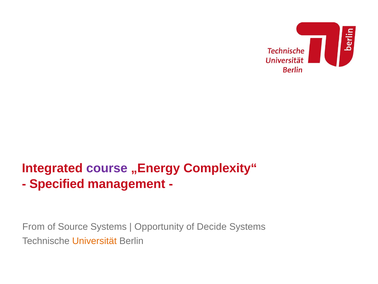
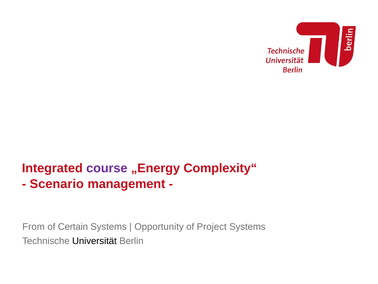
Specified: Specified -> Scenario
Source: Source -> Certain
Decide: Decide -> Project
Universität colour: orange -> black
